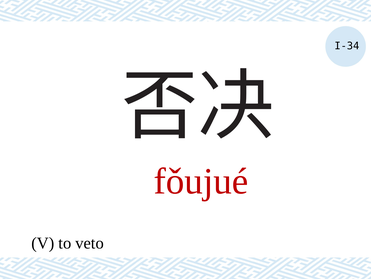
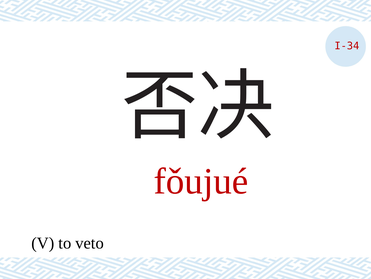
I-34 colour: black -> red
